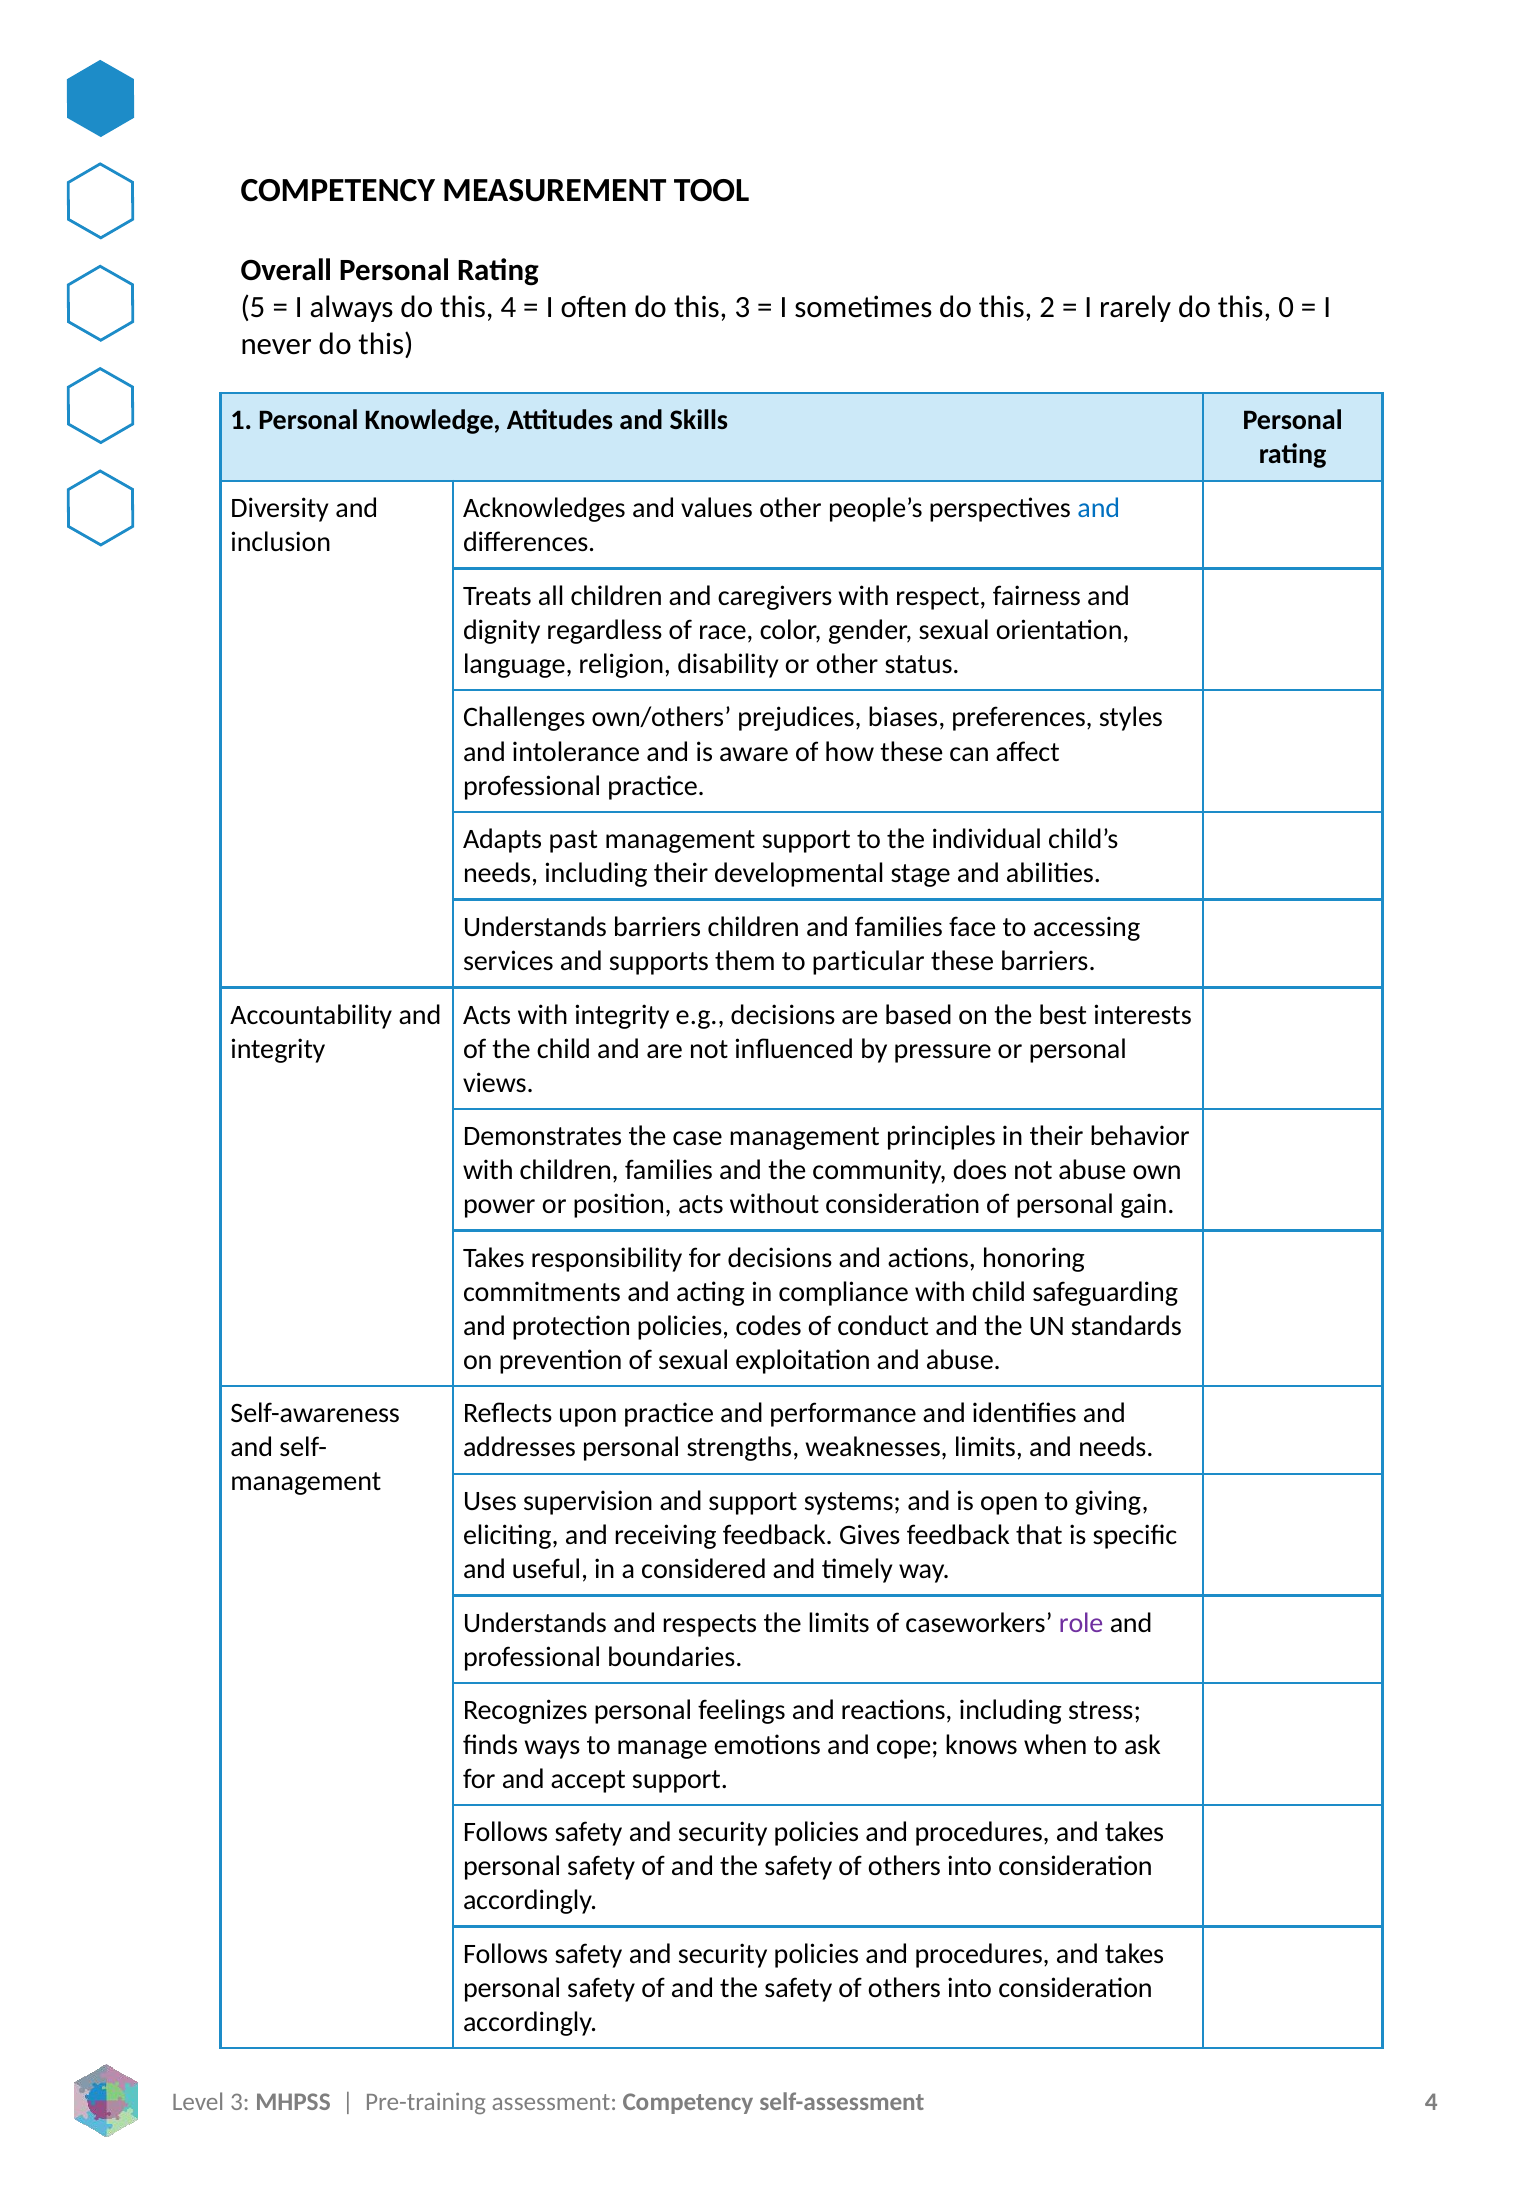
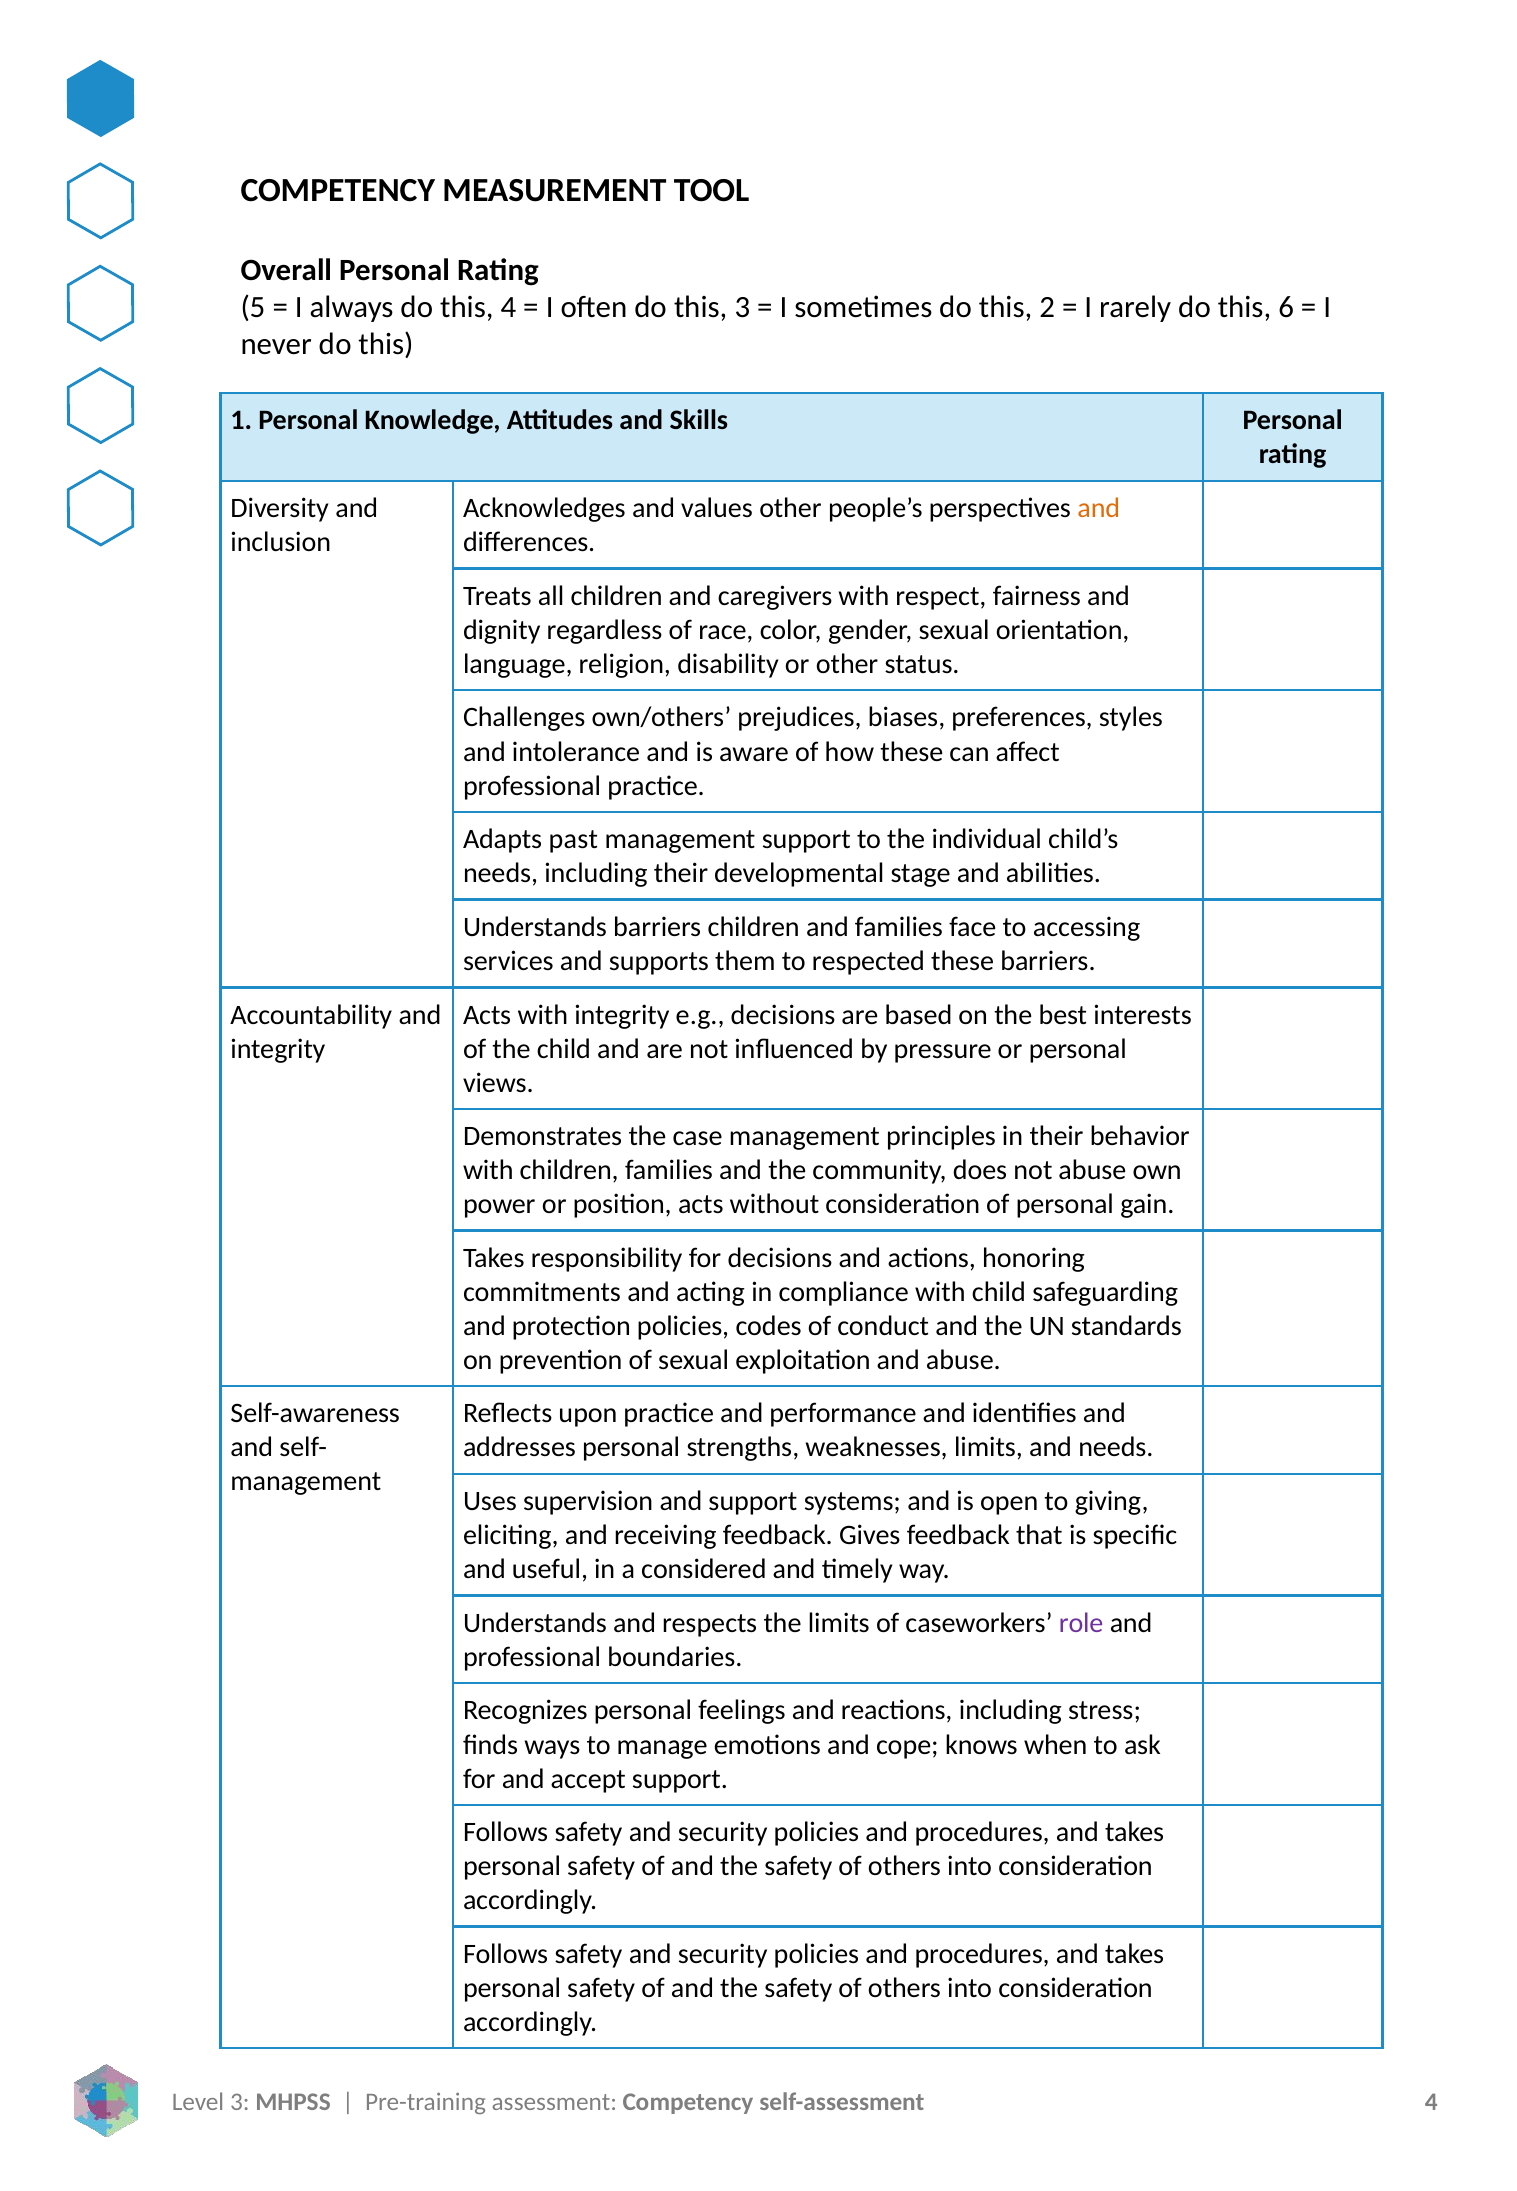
0: 0 -> 6
and at (1099, 508) colour: blue -> orange
particular: particular -> respected
